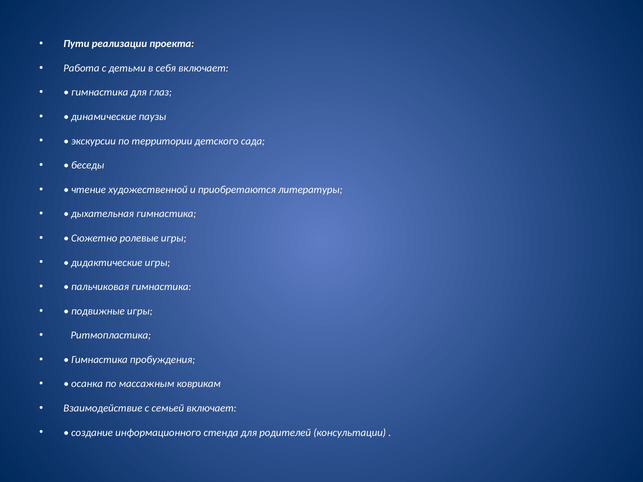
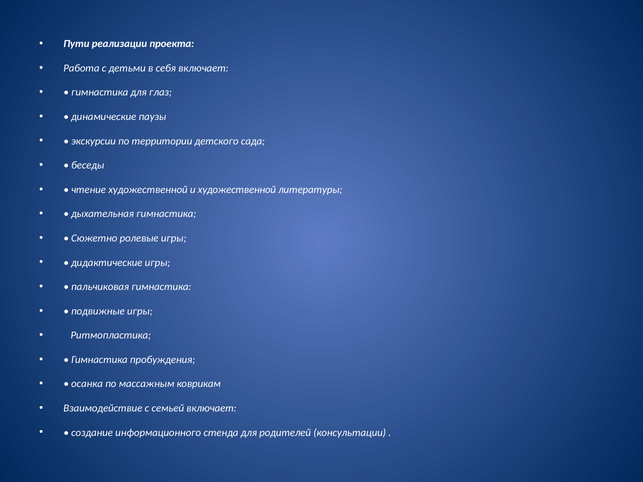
и приобретаются: приобретаются -> художественной
